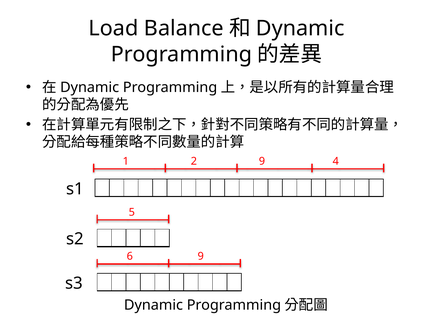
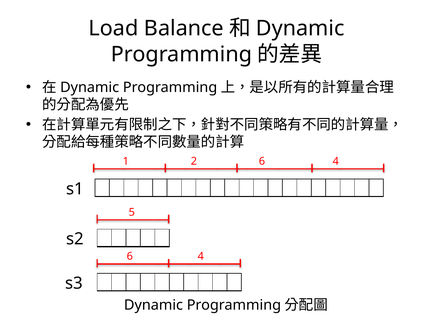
2 9: 9 -> 6
9 at (201, 257): 9 -> 4
